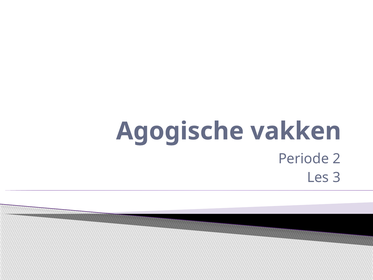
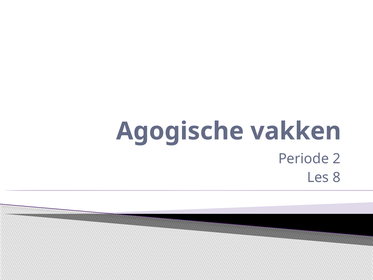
3: 3 -> 8
